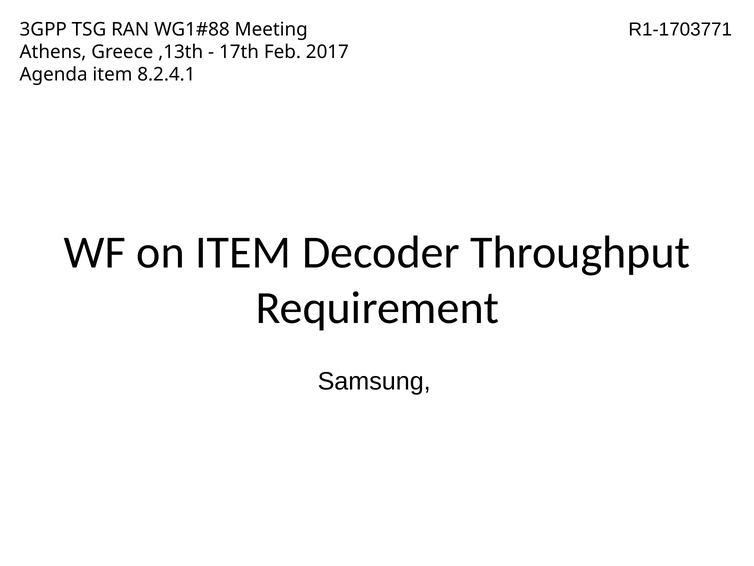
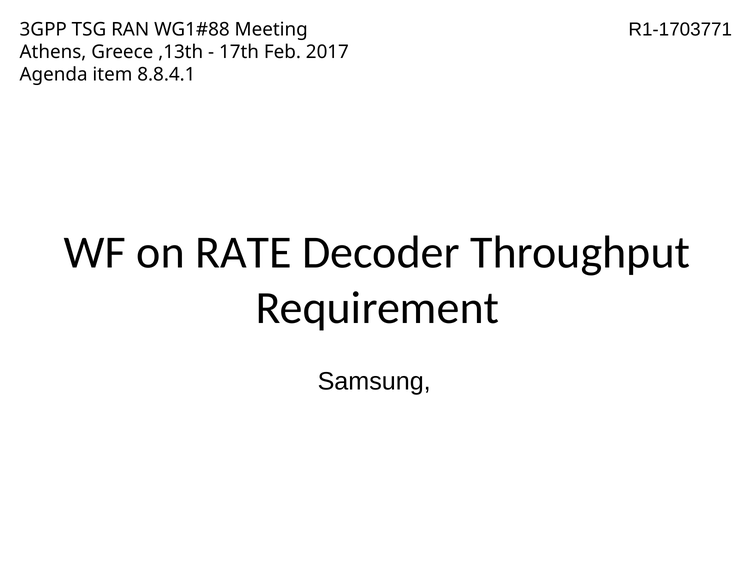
8.2.4.1: 8.2.4.1 -> 8.8.4.1
on ITEM: ITEM -> RATE
